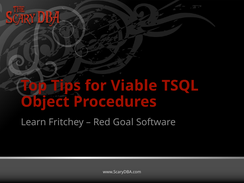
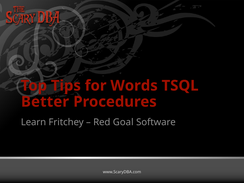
Viable: Viable -> Words
Object: Object -> Better
